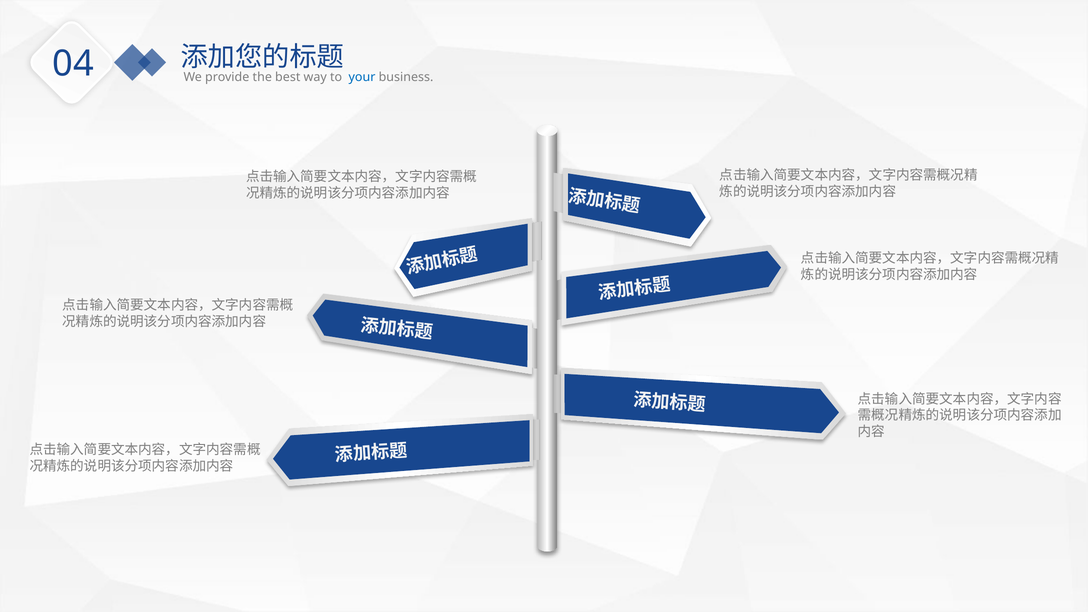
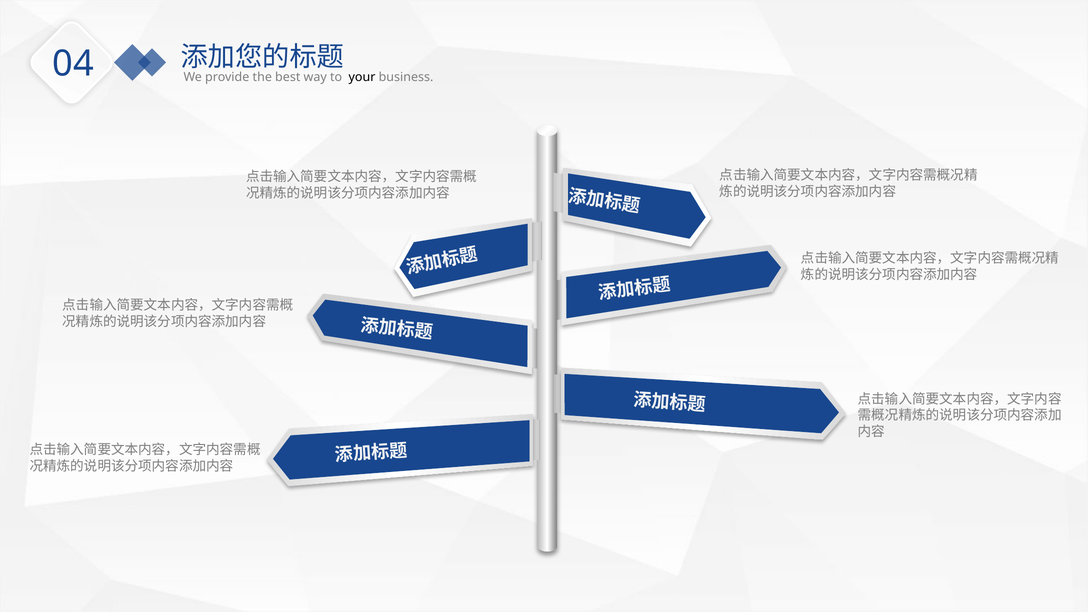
your colour: blue -> black
